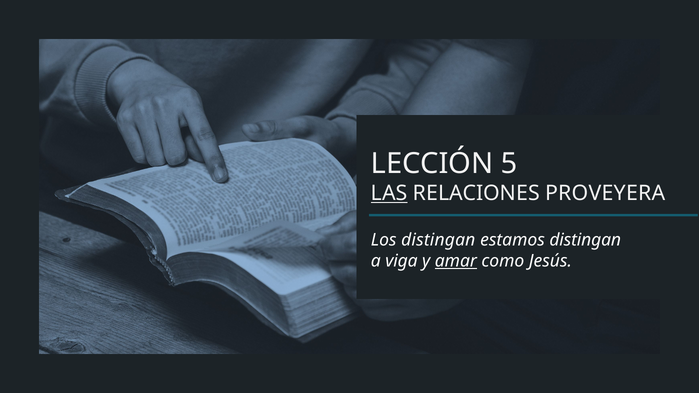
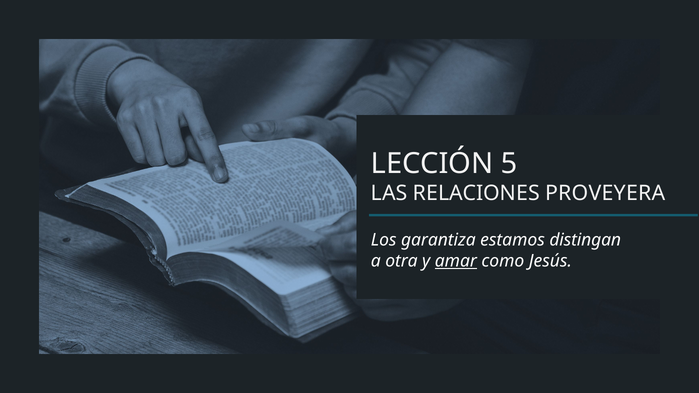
LAS underline: present -> none
Los distingan: distingan -> garantiza
viga: viga -> otra
